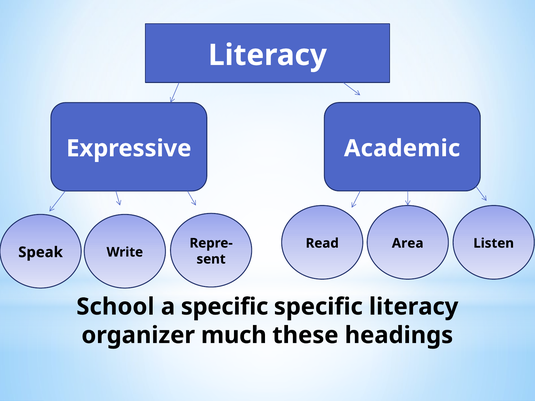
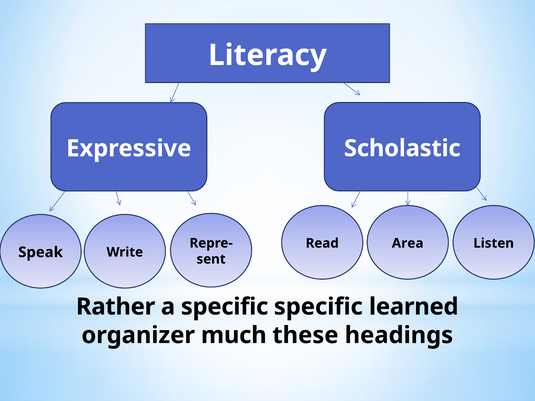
Academic: Academic -> Scholastic
School: School -> Rather
specific literacy: literacy -> learned
